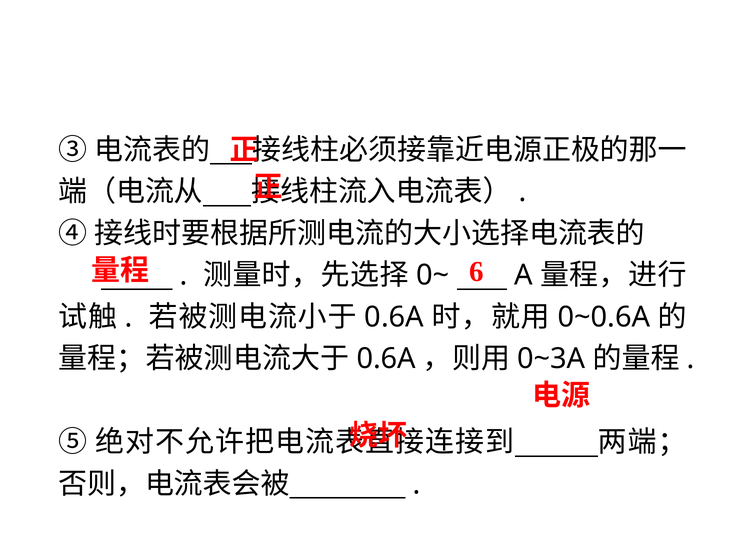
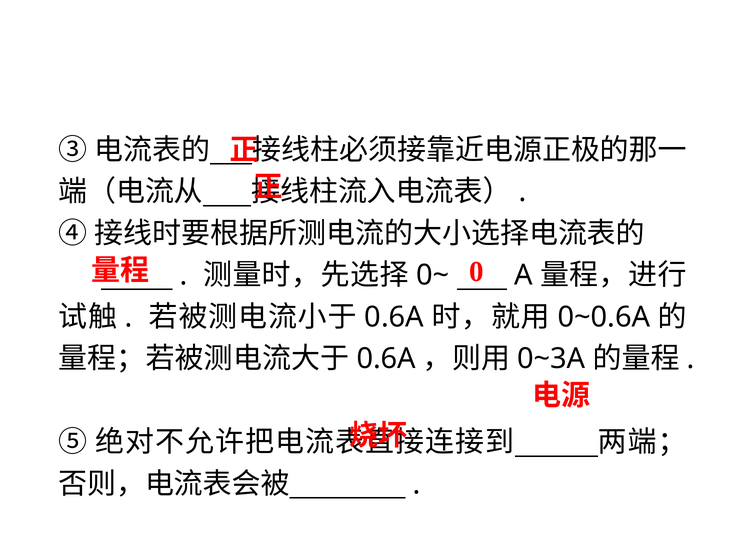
6: 6 -> 0
